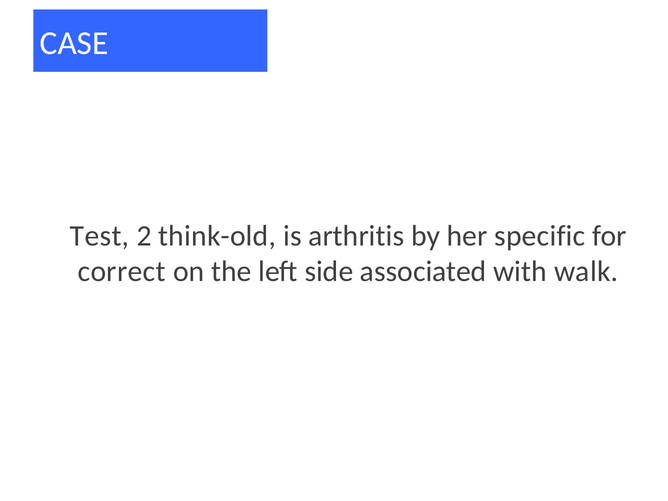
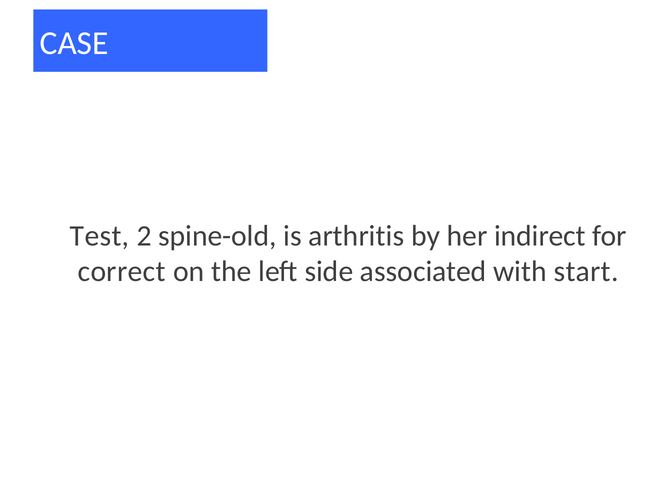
think-old: think-old -> spine-old
specific: specific -> indirect
walk: walk -> start
